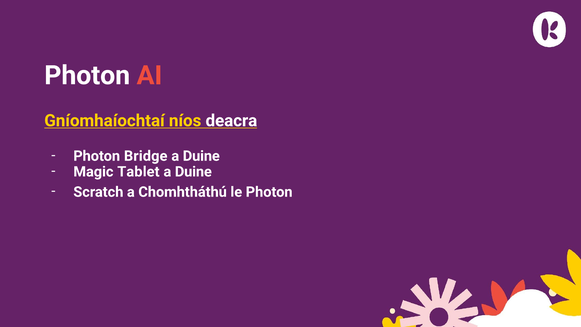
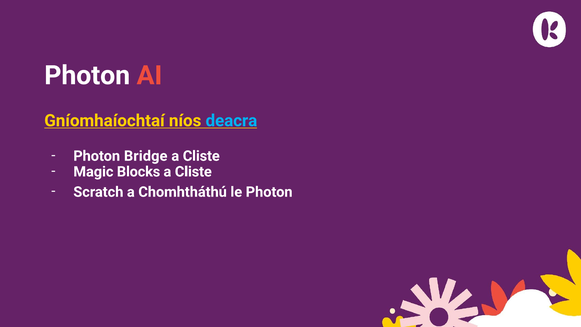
deacra colour: white -> light blue
Duine at (201, 156): Duine -> Cliste
Tablet: Tablet -> Blocks
Duine at (193, 172): Duine -> Cliste
